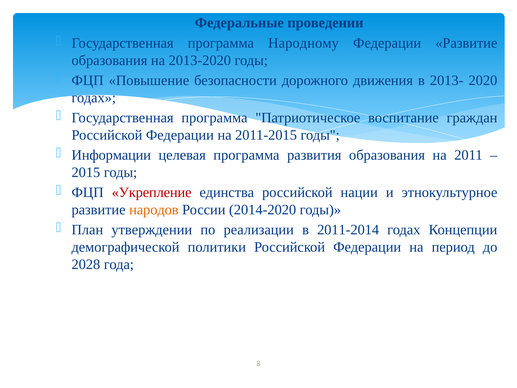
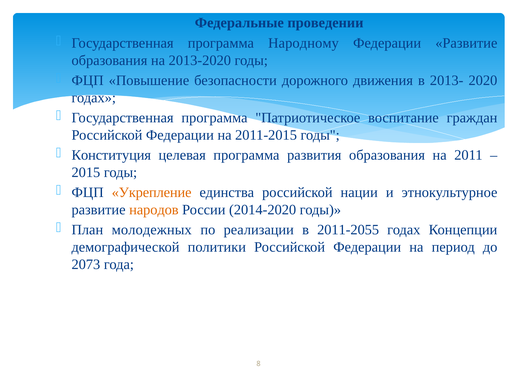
Информации: Информации -> Конституция
Укрепление colour: red -> orange
утверждении: утверждении -> молодежных
2011-2014: 2011-2014 -> 2011-2055
2028: 2028 -> 2073
